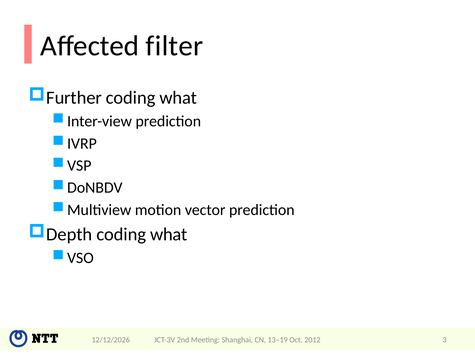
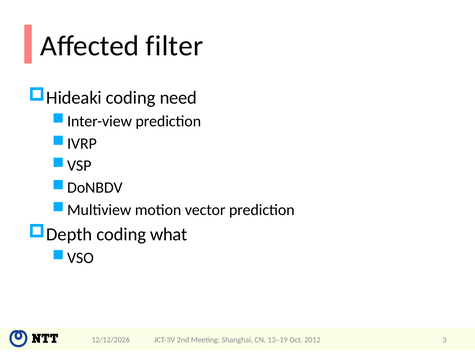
Further: Further -> Hideaki
what at (178, 98): what -> need
